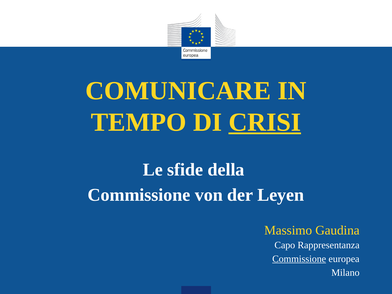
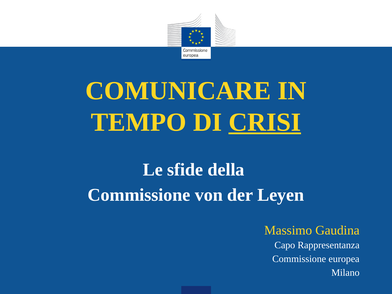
Commissione at (299, 259) underline: present -> none
